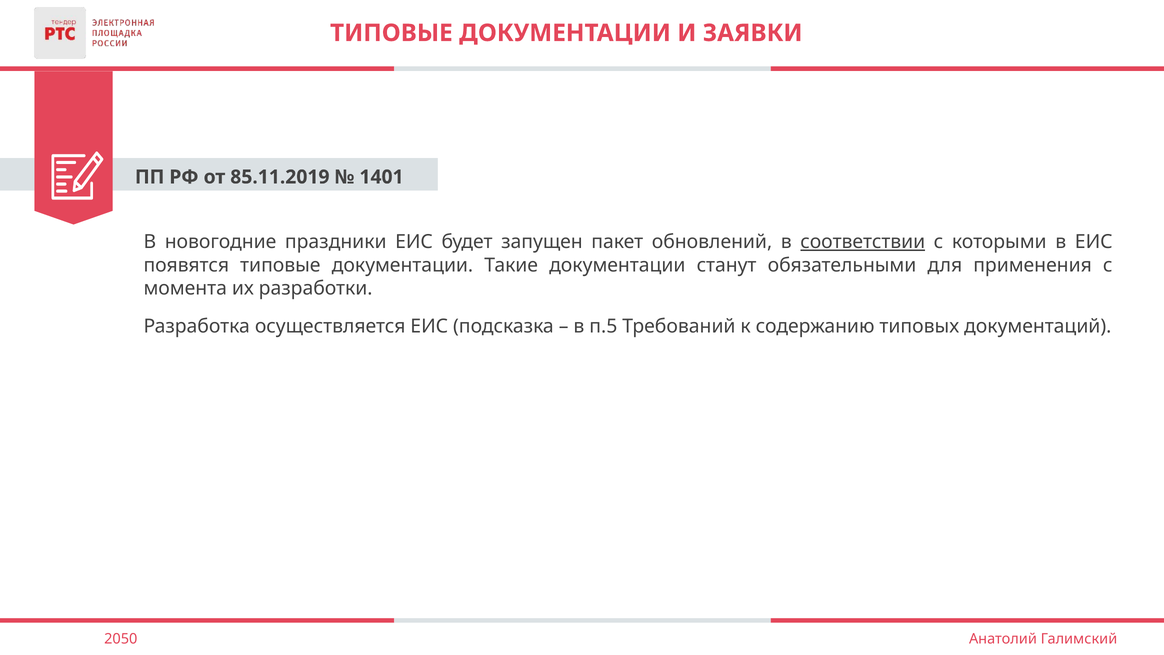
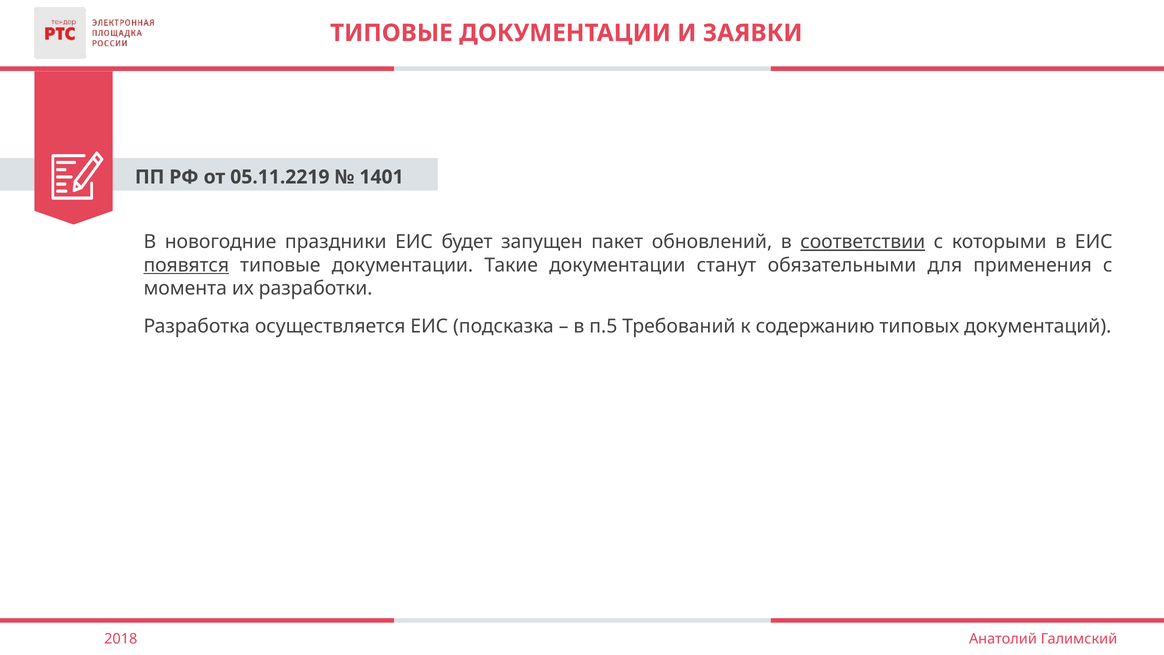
85.11.2019: 85.11.2019 -> 05.11.2219
появятся underline: none -> present
2050: 2050 -> 2018
